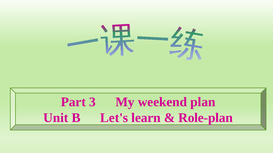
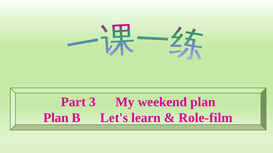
Unit at (56, 118): Unit -> Plan
Role-plan: Role-plan -> Role-film
